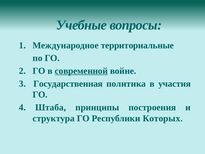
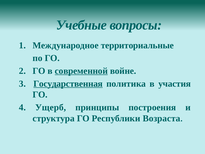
Государственная underline: none -> present
Штаба: Штаба -> Ущерб
Которых: Которых -> Возраста
